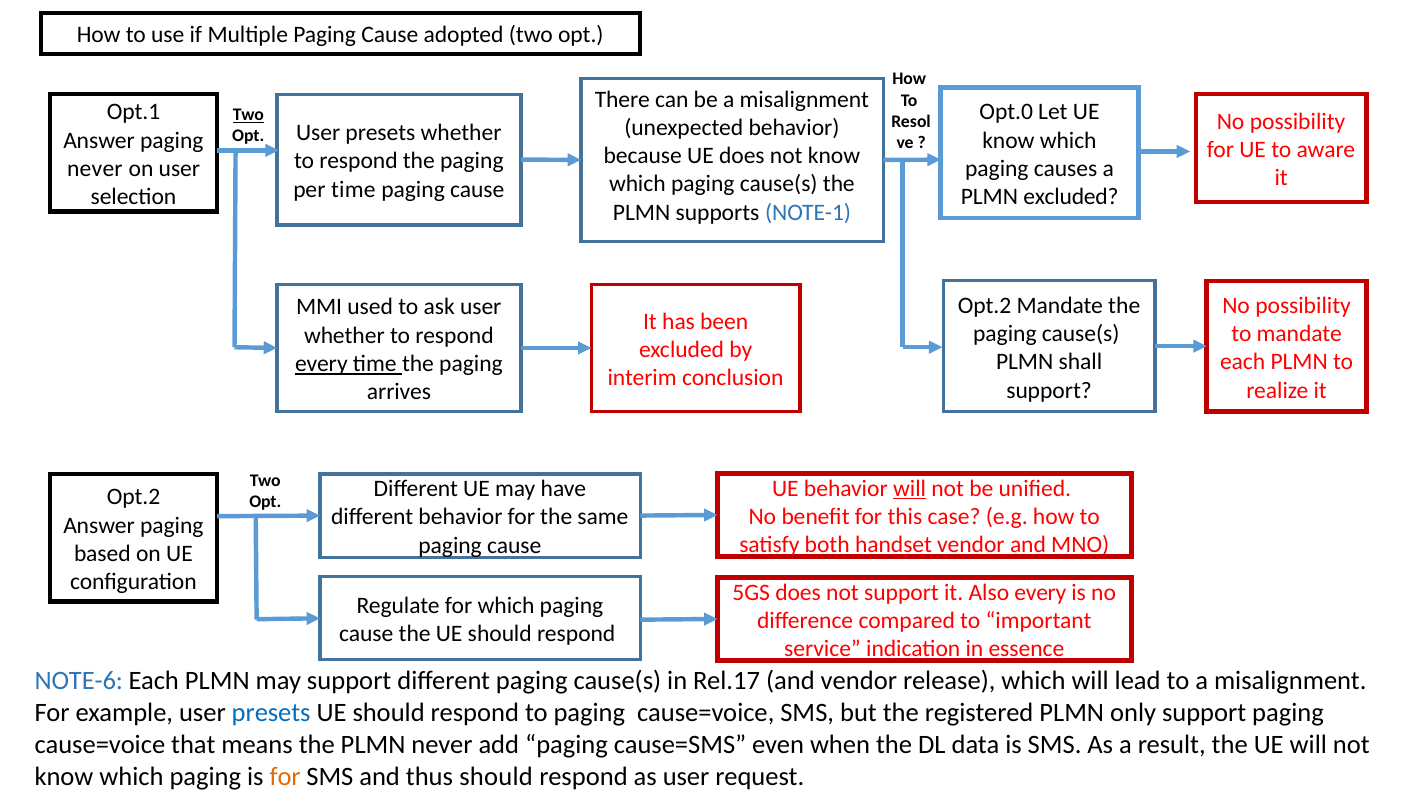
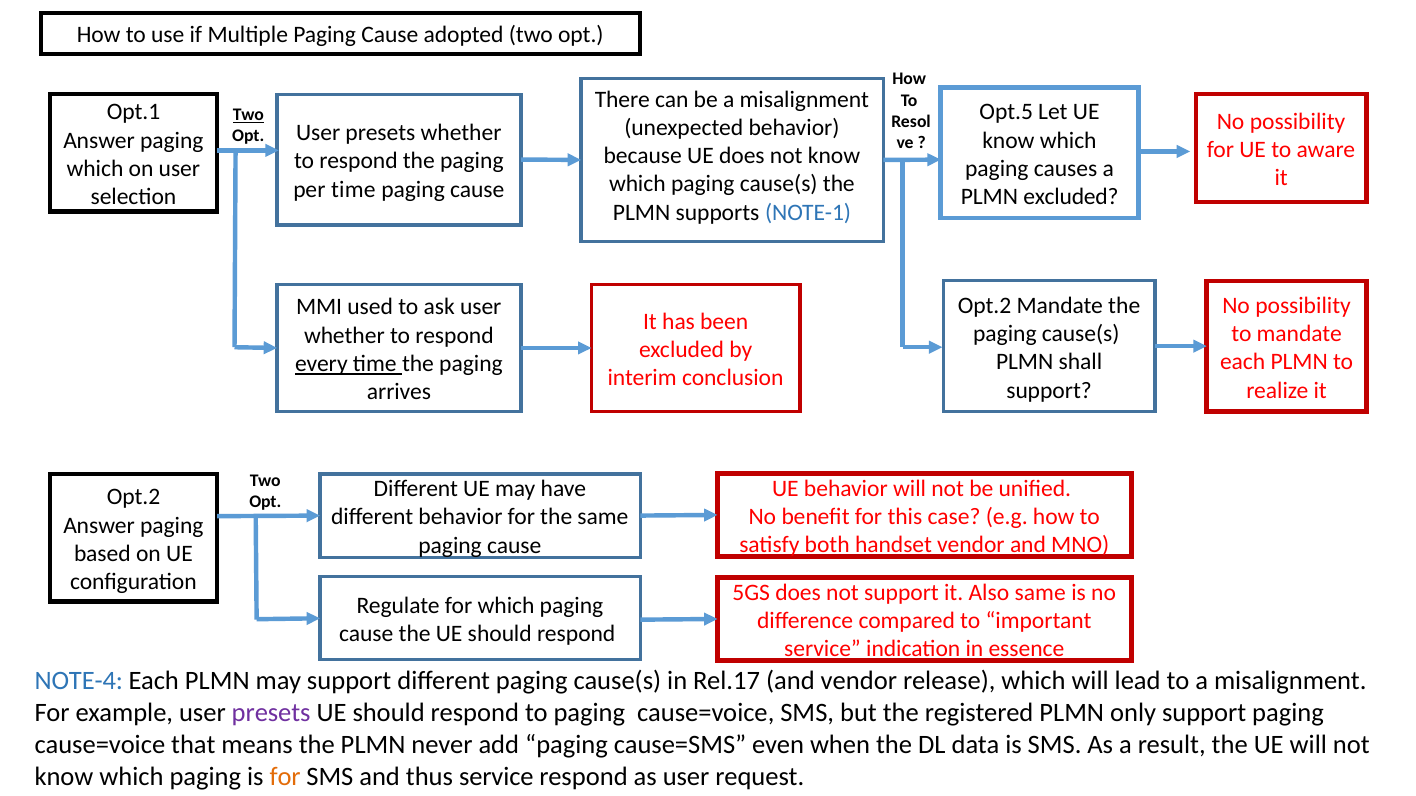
Opt.0: Opt.0 -> Opt.5
never at (95, 169): never -> which
will at (910, 489) underline: present -> none
Also every: every -> same
NOTE-6: NOTE-6 -> NOTE-4
presets at (271, 713) colour: blue -> purple
thus should: should -> service
